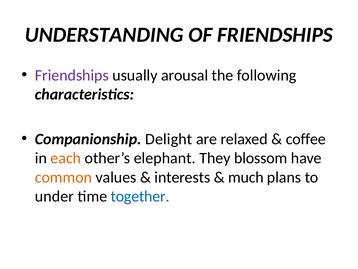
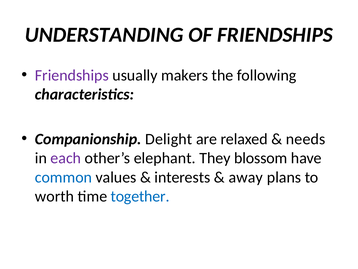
arousal: arousal -> makers
coffee: coffee -> needs
each colour: orange -> purple
common colour: orange -> blue
much: much -> away
under: under -> worth
